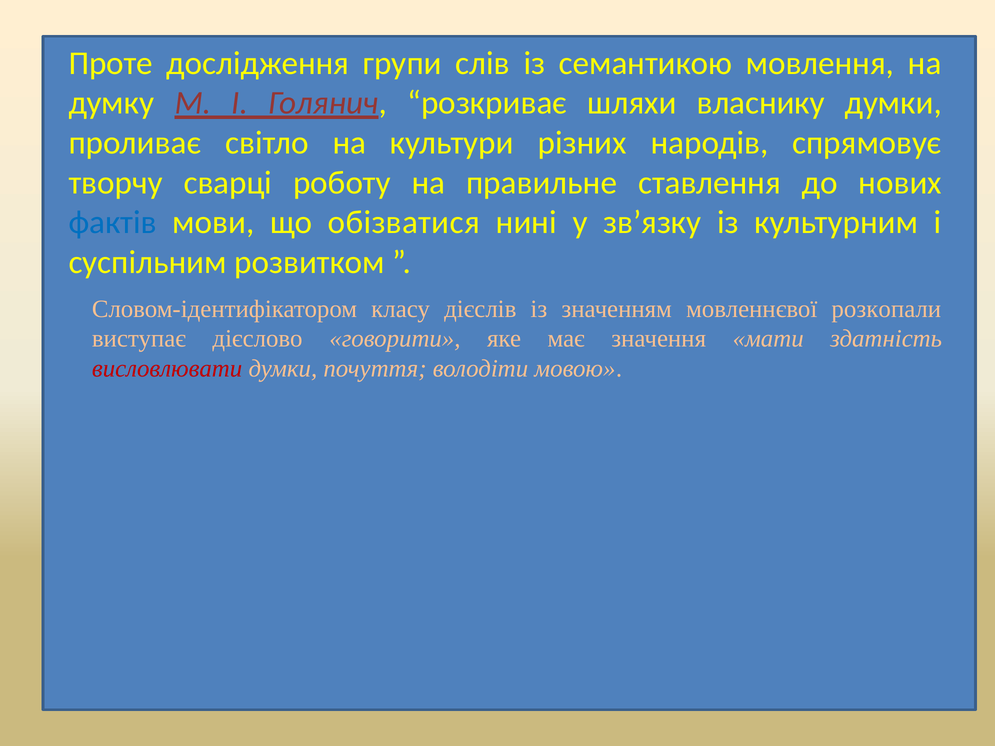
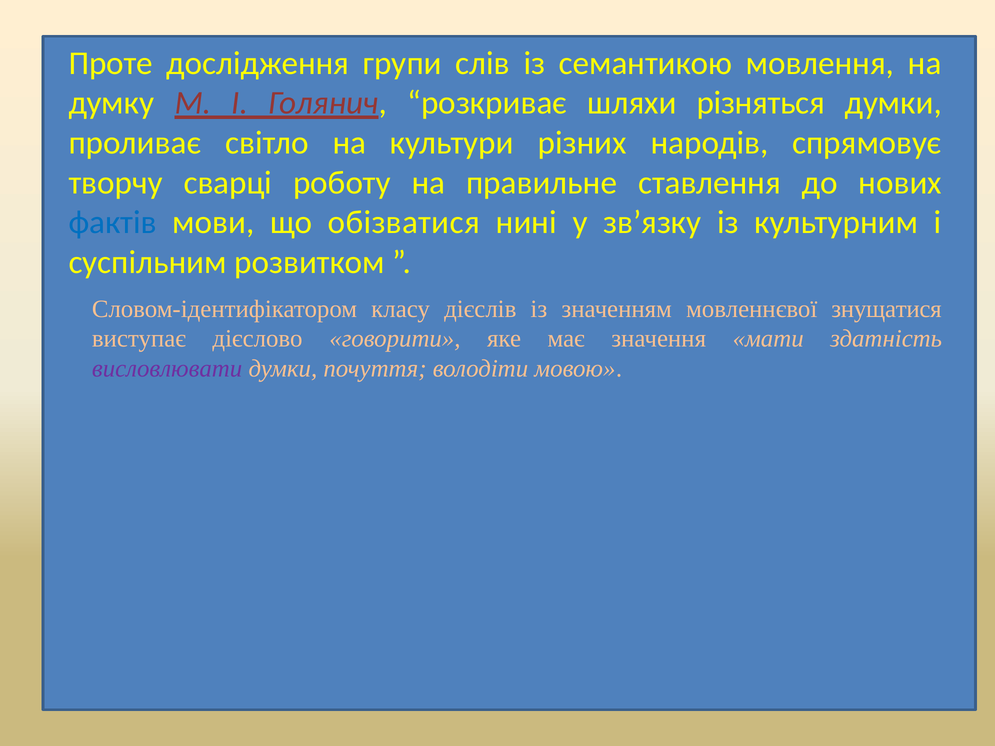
власнику: власнику -> різняться
розкопали: розкопали -> знущатися
висловлювати colour: red -> purple
